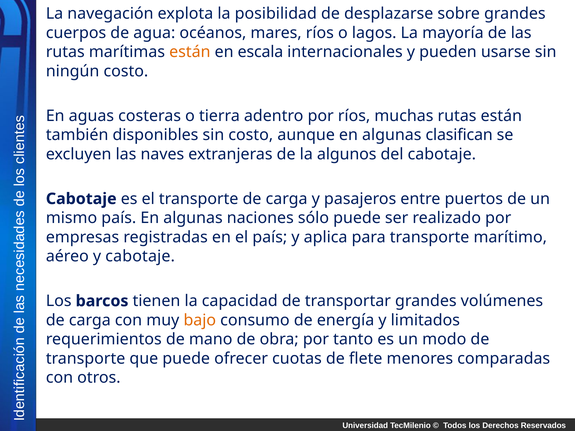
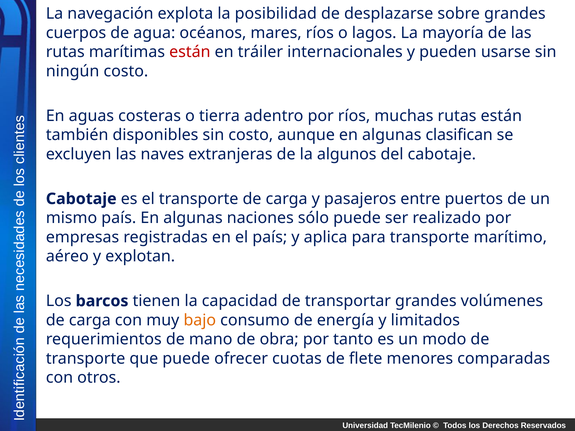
están at (190, 52) colour: orange -> red
escala: escala -> tráiler
y cabotaje: cabotaje -> explotan
